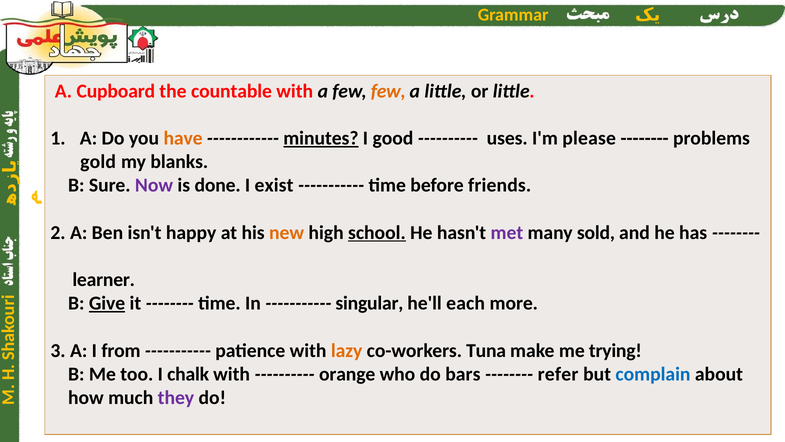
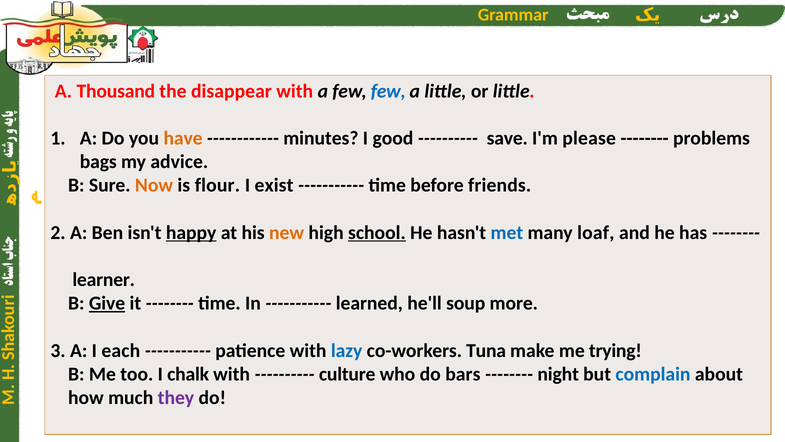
Cupboard: Cupboard -> Thousand
countable: countable -> disappear
few at (388, 91) colour: orange -> blue
minutes underline: present -> none
uses: uses -> save
gold: gold -> bags
blanks: blanks -> advice
Now colour: purple -> orange
done: done -> flour
happy underline: none -> present
met colour: purple -> blue
sold: sold -> loaf
singular: singular -> learned
each: each -> soup
from: from -> each
lazy colour: orange -> blue
orange: orange -> culture
refer: refer -> night
